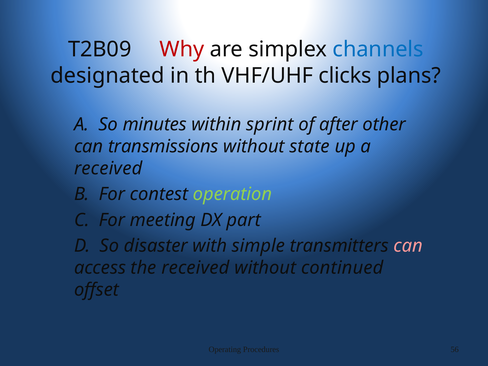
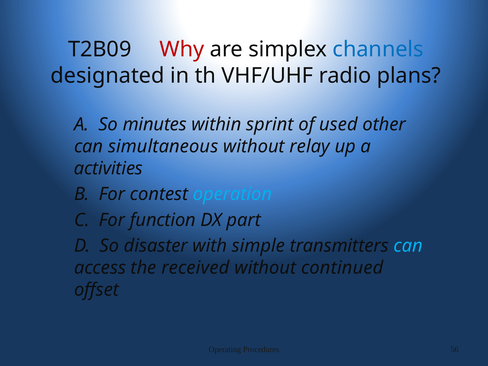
clicks: clicks -> radio
after: after -> used
transmissions: transmissions -> simultaneous
state: state -> relay
received at (108, 168): received -> activities
operation colour: light green -> light blue
meeting: meeting -> function
can at (408, 246) colour: pink -> light blue
